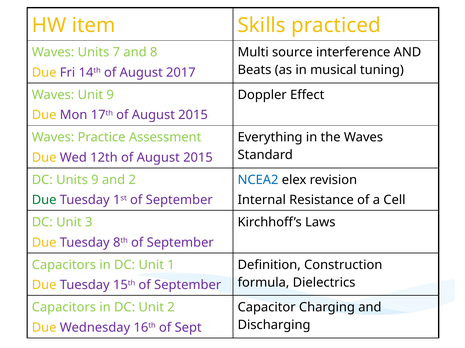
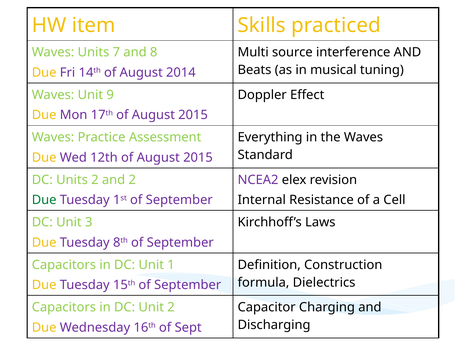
2017: 2017 -> 2014
Units 9: 9 -> 2
NCEA2 colour: blue -> purple
